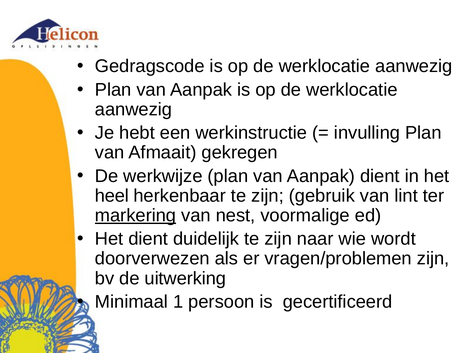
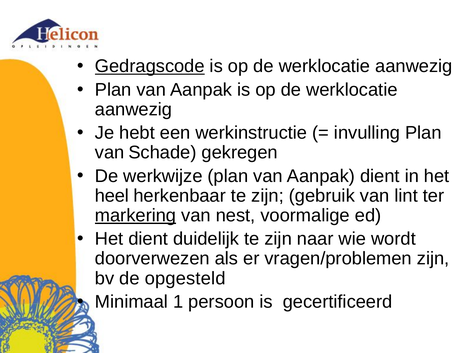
Gedragscode underline: none -> present
Afmaait: Afmaait -> Schade
uitwerking: uitwerking -> opgesteld
